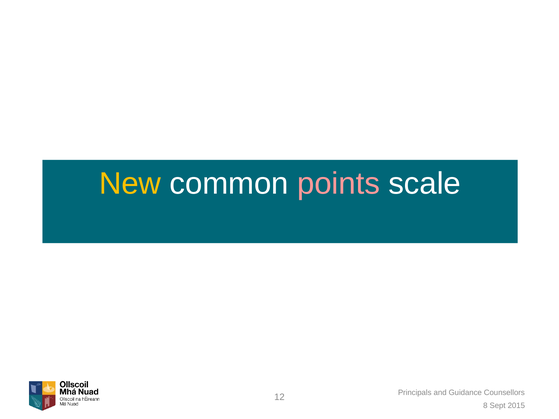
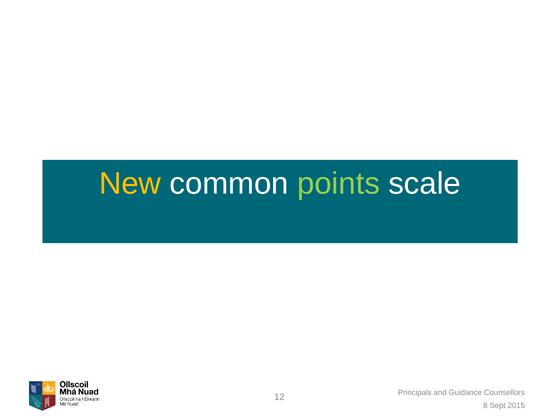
points colour: pink -> light green
